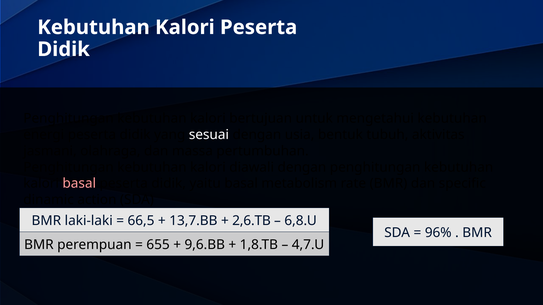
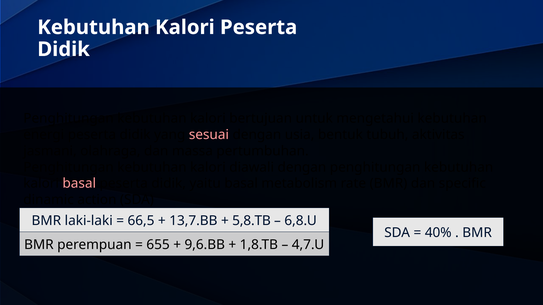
sesuai colour: white -> pink
2,6.TB: 2,6.TB -> 5,8.TB
96%: 96% -> 40%
